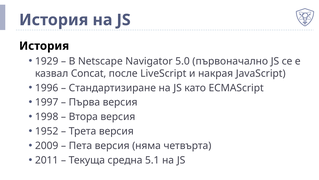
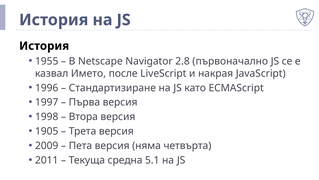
1929: 1929 -> 1955
5.0: 5.0 -> 2.8
Concat: Concat -> Името
1952: 1952 -> 1905
